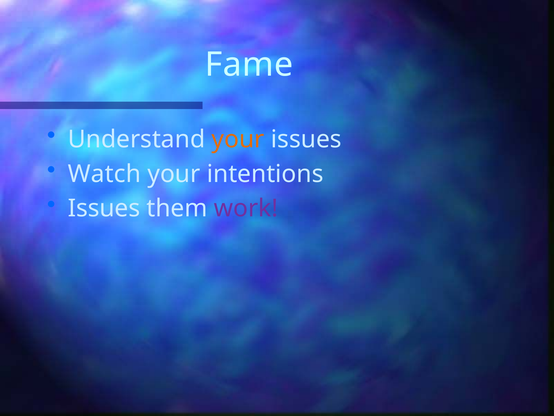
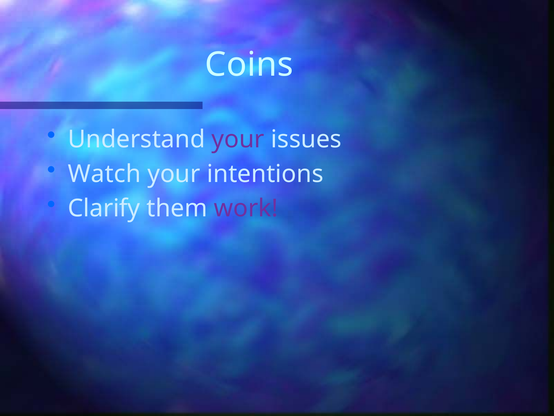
Fame: Fame -> Coins
your at (238, 139) colour: orange -> purple
Issues at (104, 208): Issues -> Clarify
